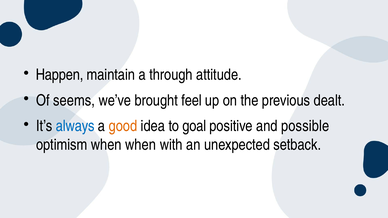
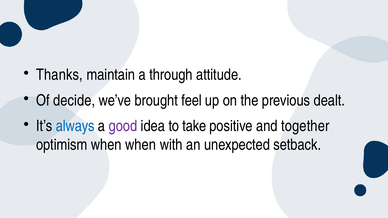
Happen: Happen -> Thanks
seems: seems -> decide
good colour: orange -> purple
goal: goal -> take
possible: possible -> together
